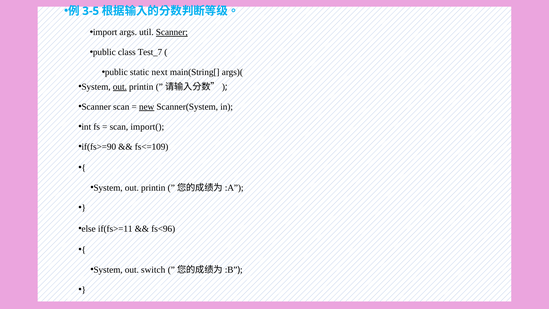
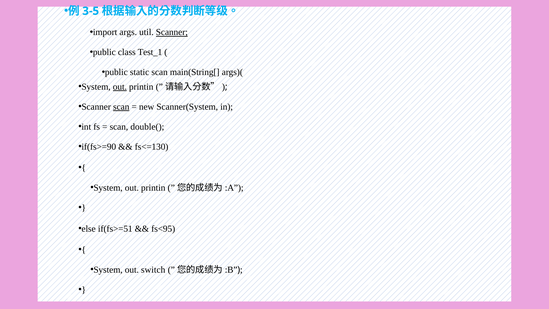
Test_7: Test_7 -> Test_1
static next: next -> scan
scan at (121, 107) underline: none -> present
new underline: present -> none
import(: import( -> double(
fs<=109: fs<=109 -> fs<=130
if(fs>=11: if(fs>=11 -> if(fs>=51
fs<96: fs<96 -> fs<95
